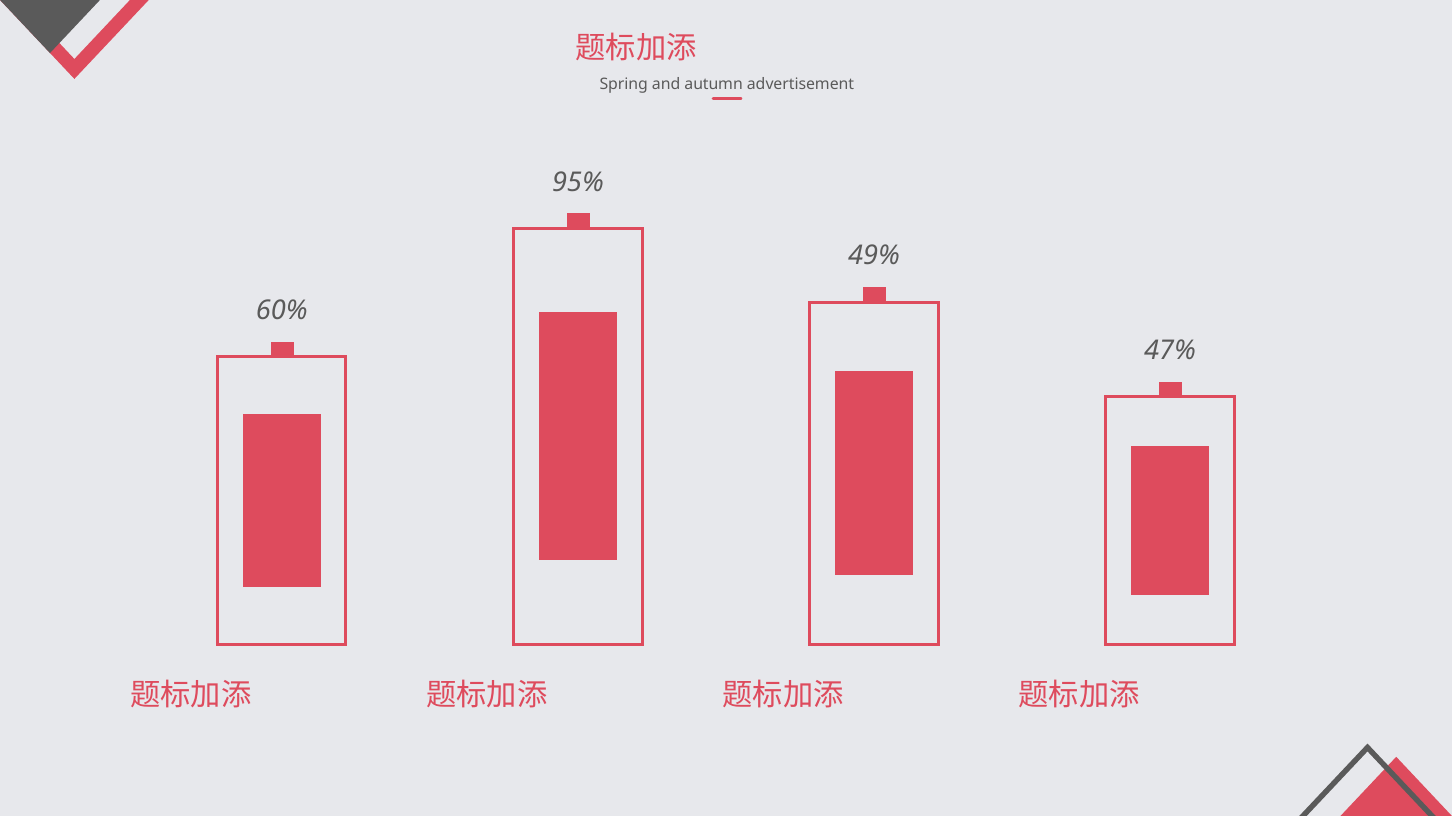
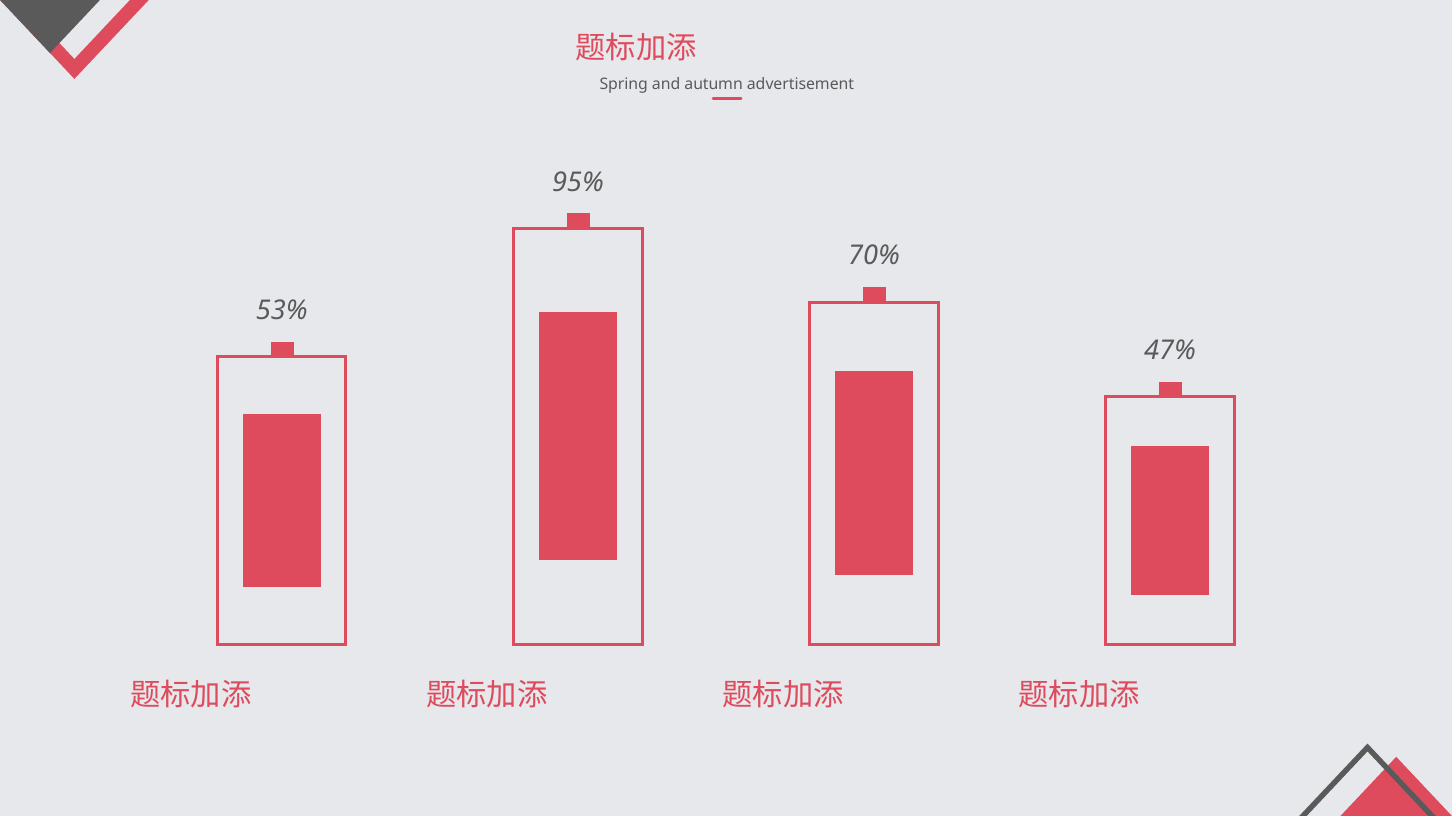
49%: 49% -> 70%
60%: 60% -> 53%
